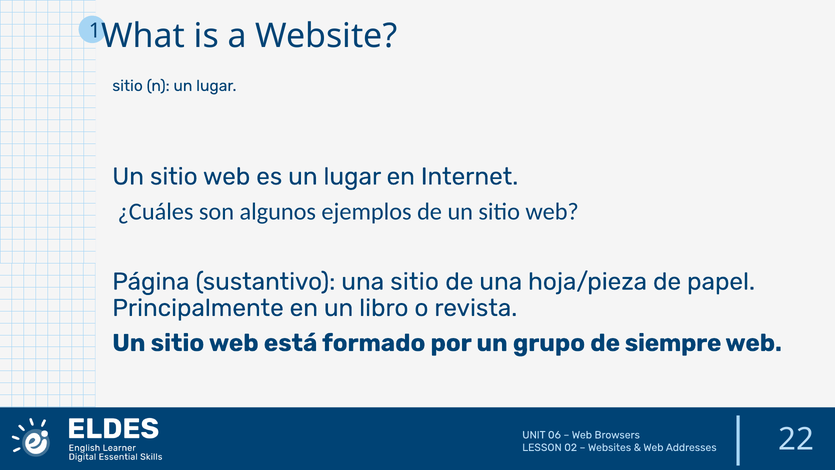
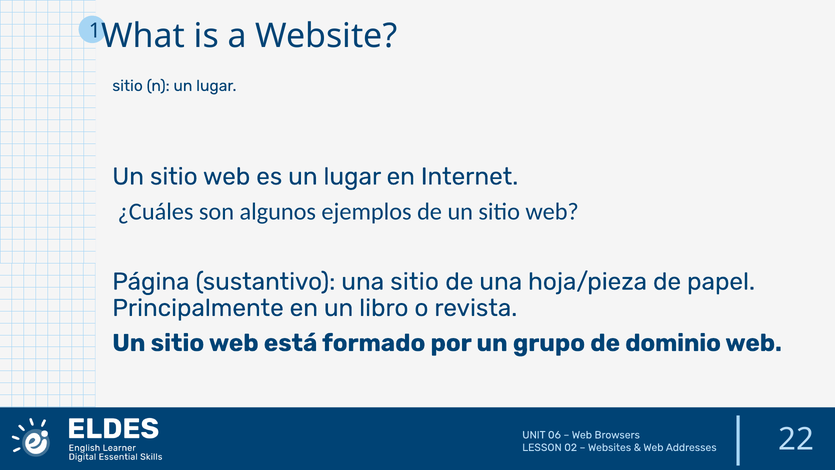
siempre: siempre -> dominio
